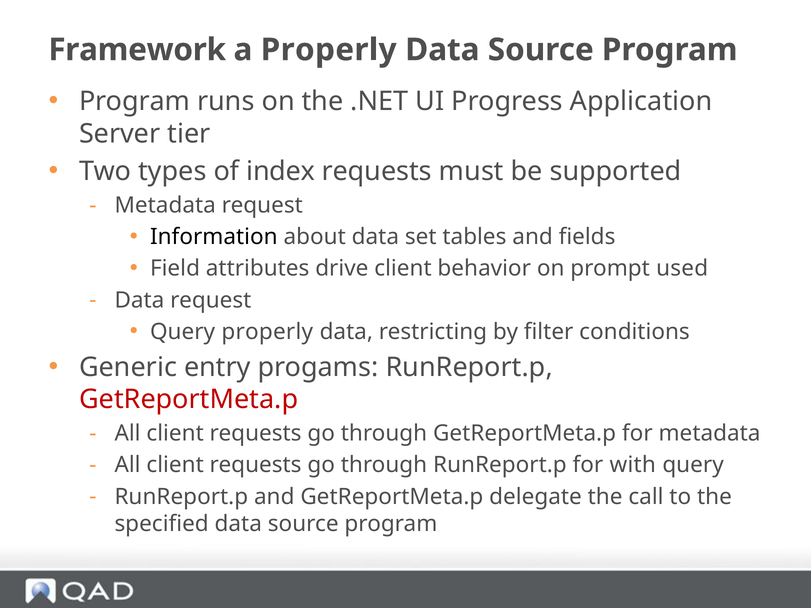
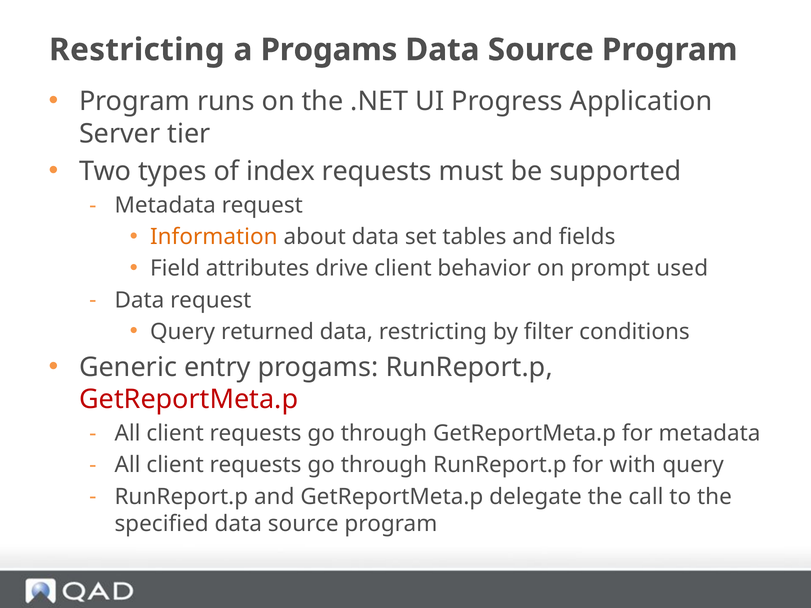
Framework at (137, 50): Framework -> Restricting
a Properly: Properly -> Progams
Information colour: black -> orange
Query properly: properly -> returned
